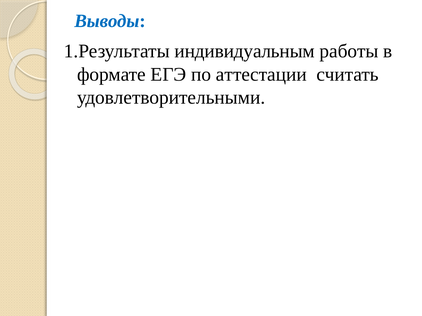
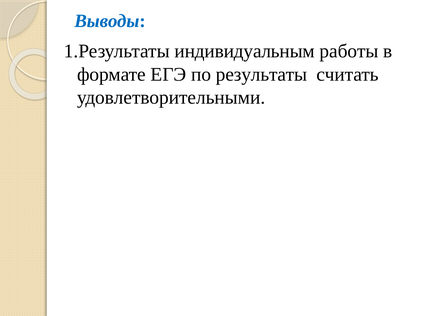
аттестации: аттестации -> результаты
